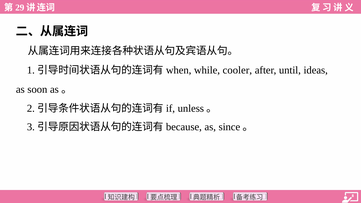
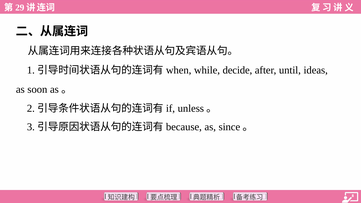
cooler: cooler -> decide
